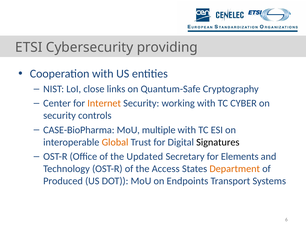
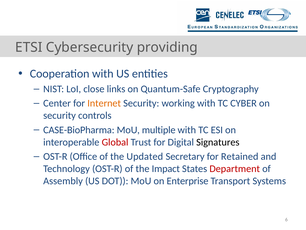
Global colour: orange -> red
Elements: Elements -> Retained
Access: Access -> Impact
Department colour: orange -> red
Produced: Produced -> Assembly
Endpoints: Endpoints -> Enterprise
